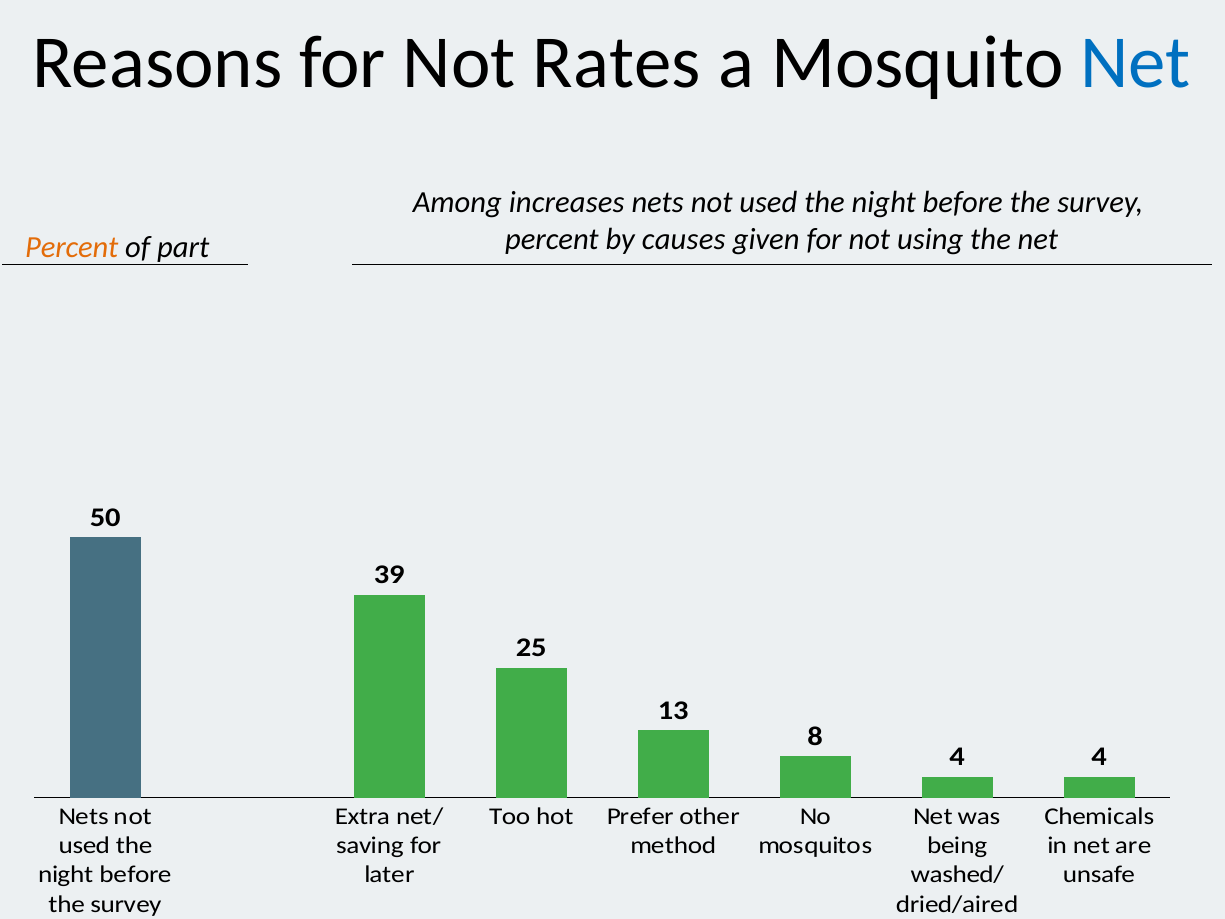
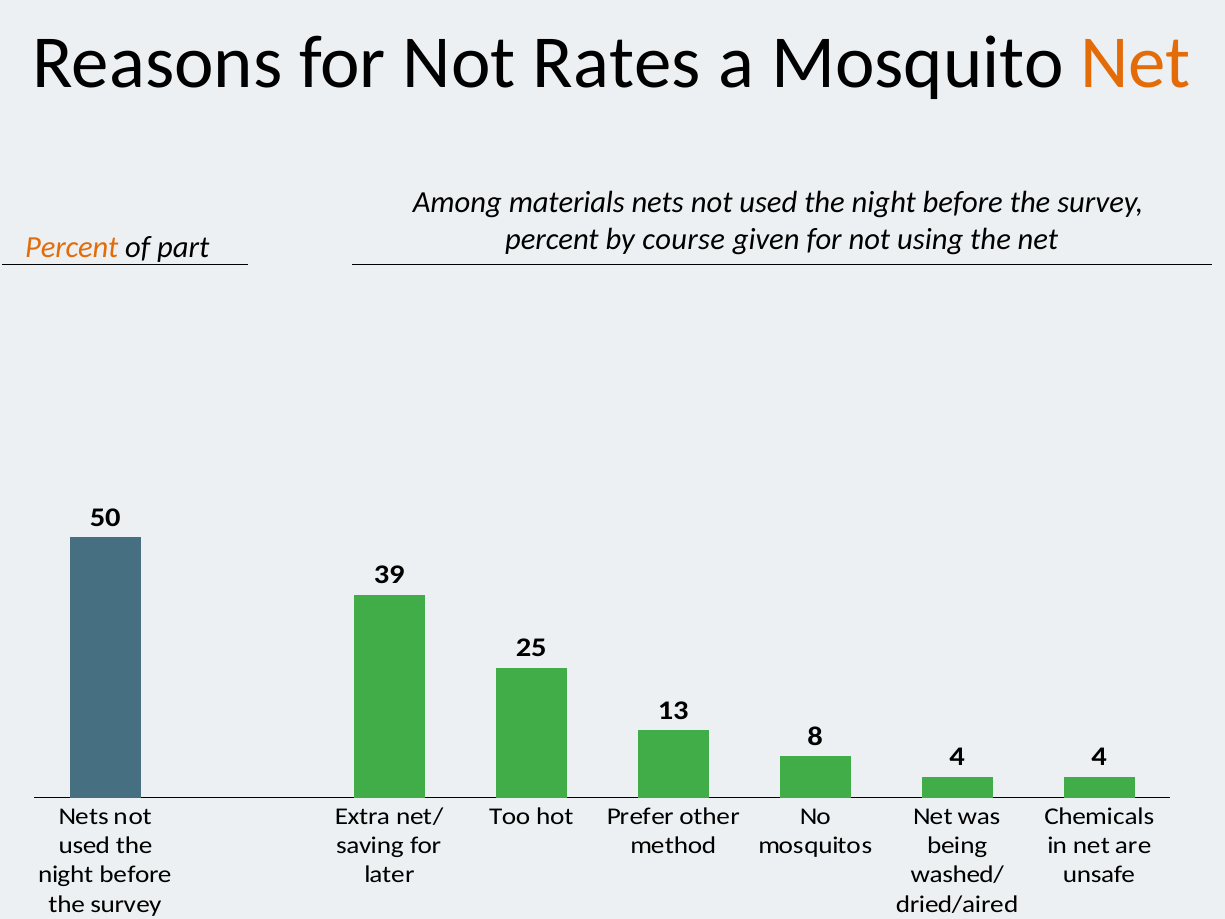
Net at (1136, 63) colour: blue -> orange
increases: increases -> materials
causes: causes -> course
